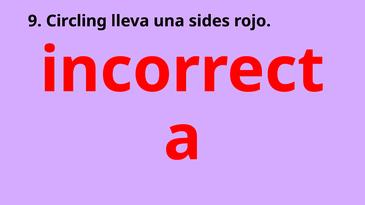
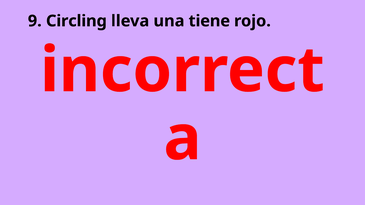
sides: sides -> tiene
